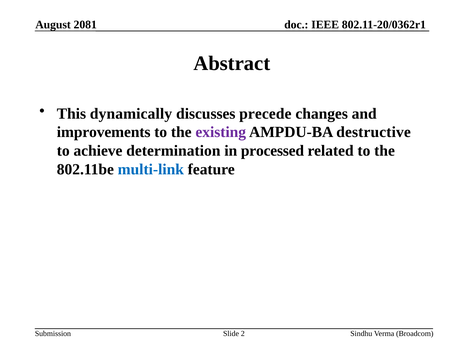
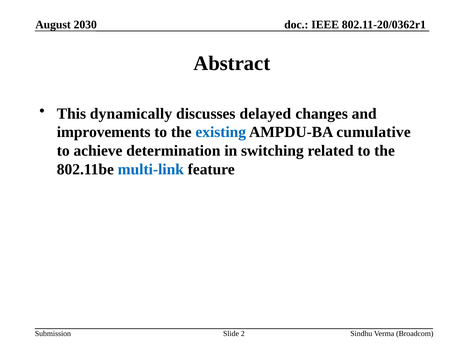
2081: 2081 -> 2030
precede: precede -> delayed
existing colour: purple -> blue
destructive: destructive -> cumulative
processed: processed -> switching
